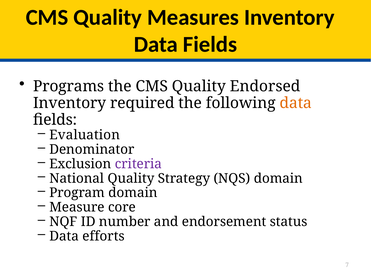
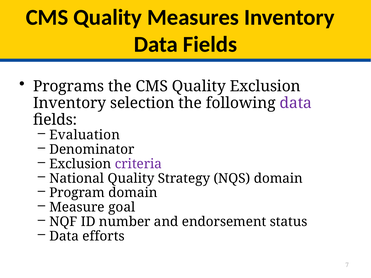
Quality Endorsed: Endorsed -> Exclusion
required: required -> selection
data at (296, 103) colour: orange -> purple
core: core -> goal
